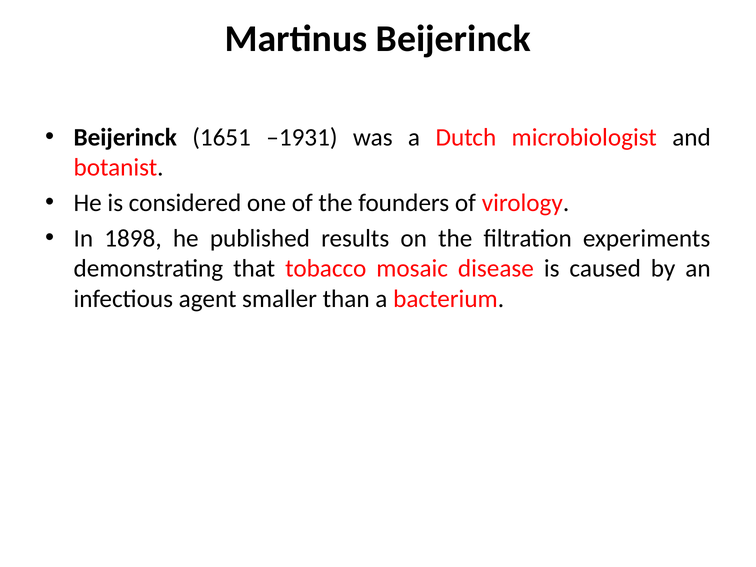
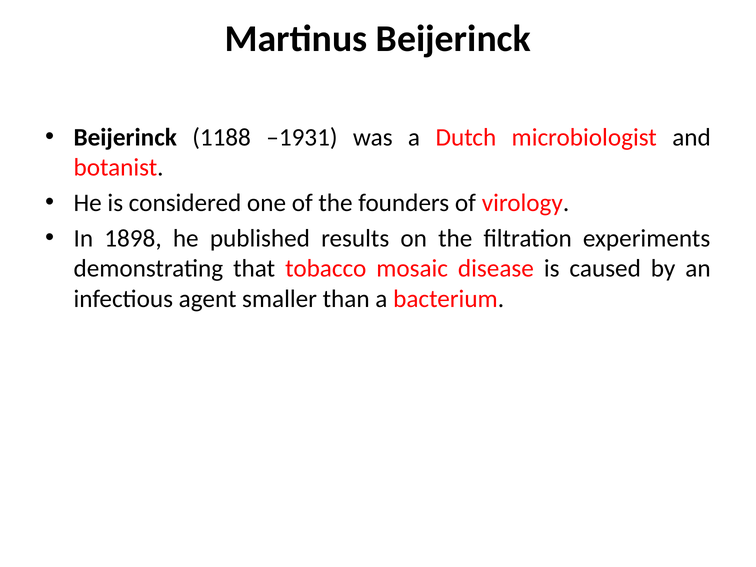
1651: 1651 -> 1188
